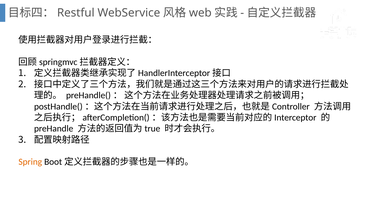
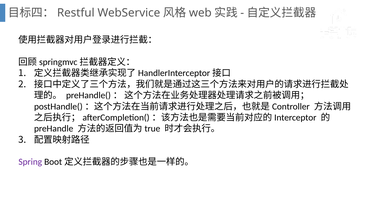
Spring colour: orange -> purple
